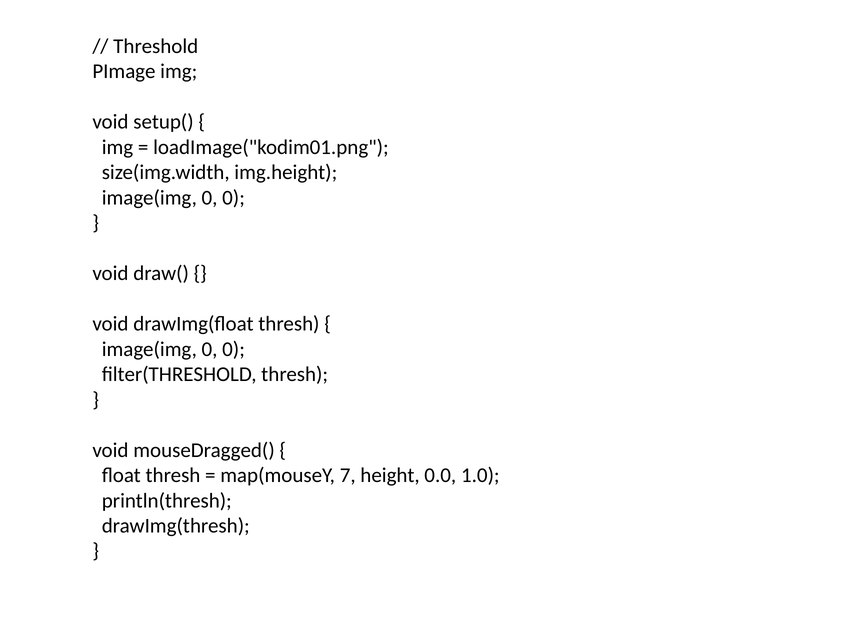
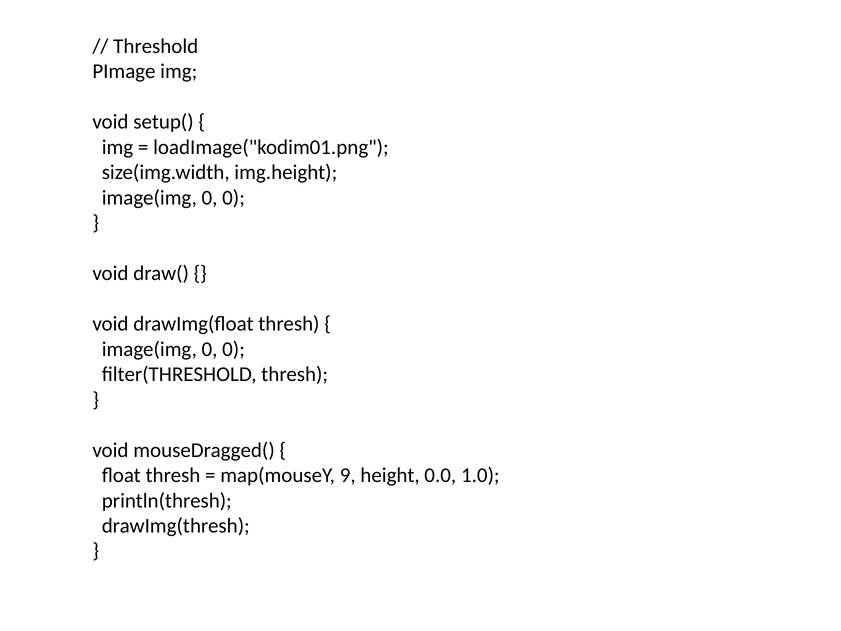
7: 7 -> 9
